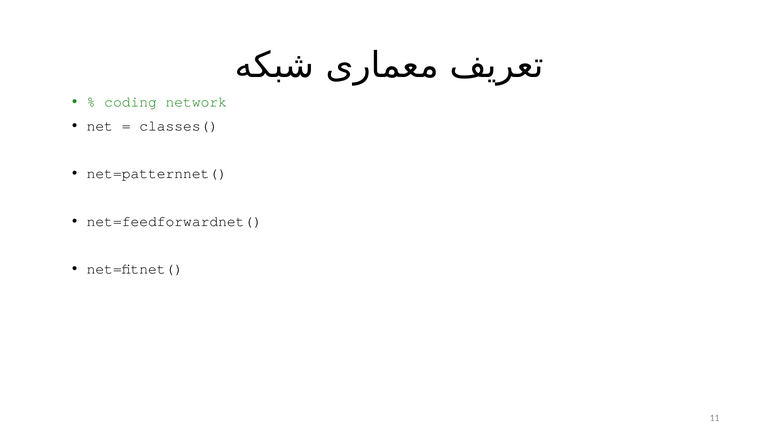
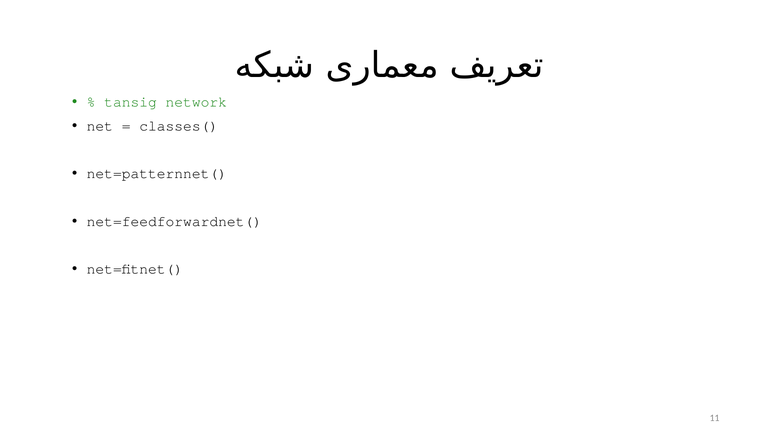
coding: coding -> tansig
